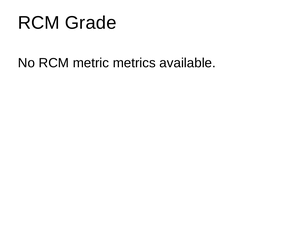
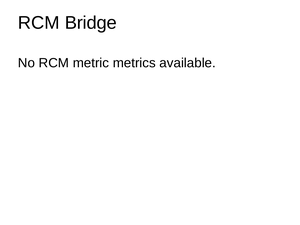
Grade: Grade -> Bridge
